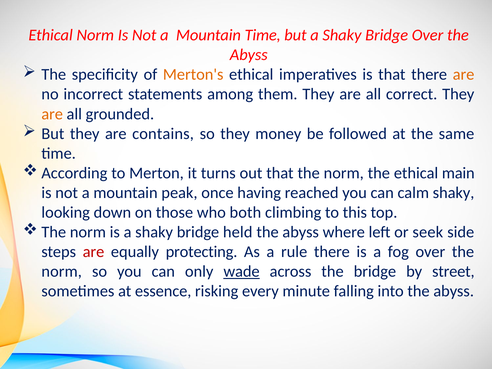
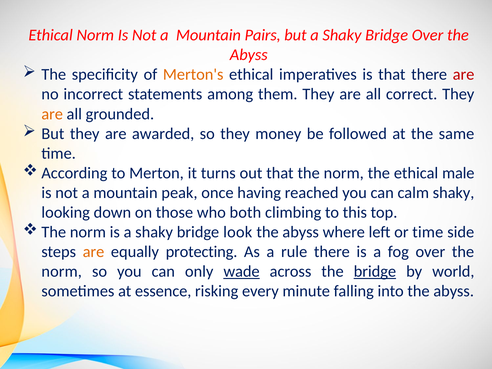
Mountain Time: Time -> Pairs
are at (464, 75) colour: orange -> red
contains: contains -> awarded
main: main -> male
held: held -> look
or seek: seek -> time
are at (93, 252) colour: red -> orange
bridge at (375, 271) underline: none -> present
street: street -> world
